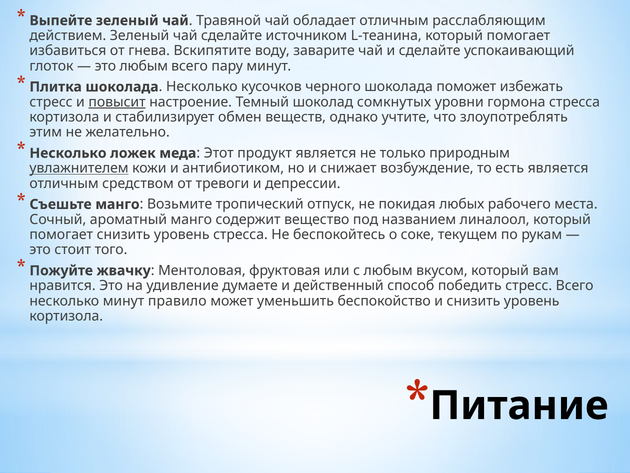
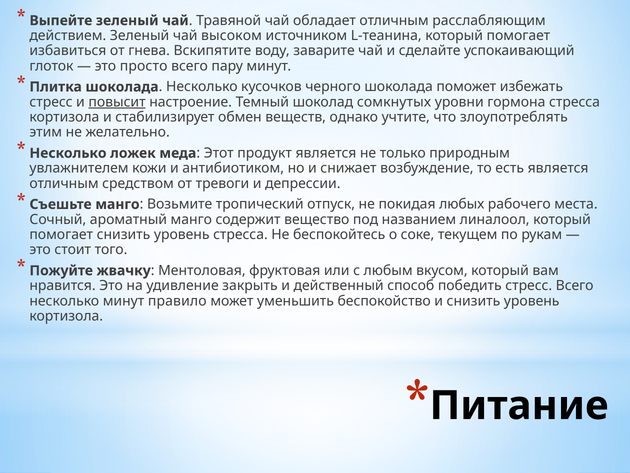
чай сделайте: сделайте -> высоком
это любым: любым -> просто
увлажнителем underline: present -> none
думаете: думаете -> закрыть
